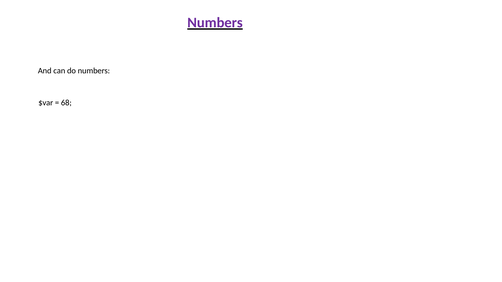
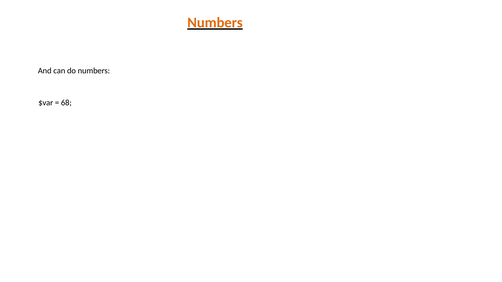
Numbers at (215, 23) colour: purple -> orange
